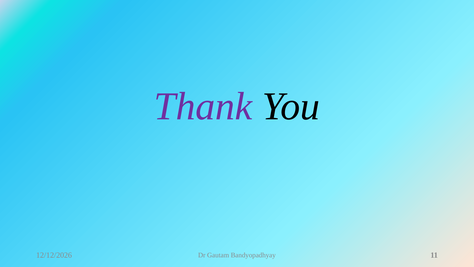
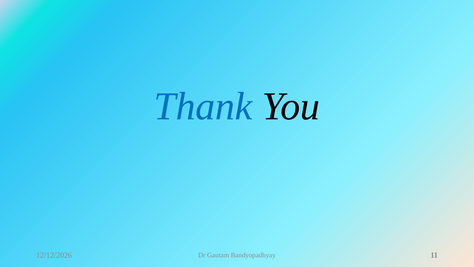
Thank colour: purple -> blue
